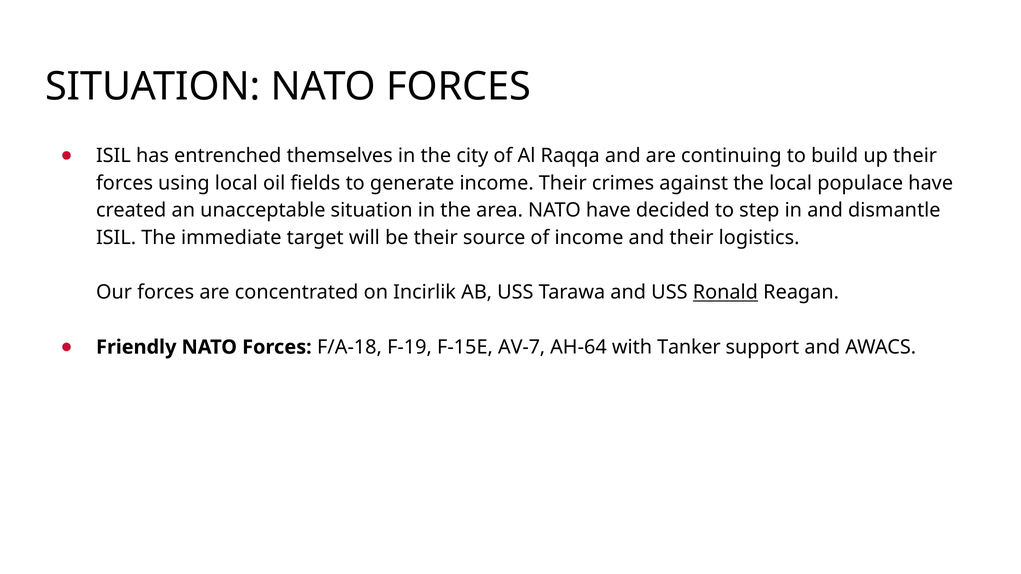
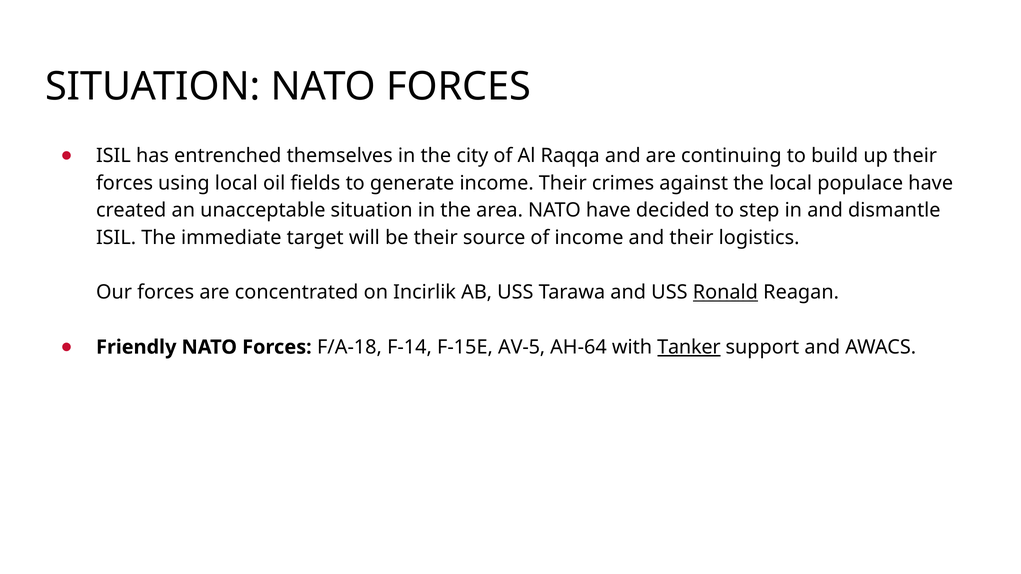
F-19: F-19 -> F-14
AV-7: AV-7 -> AV-5
Tanker underline: none -> present
